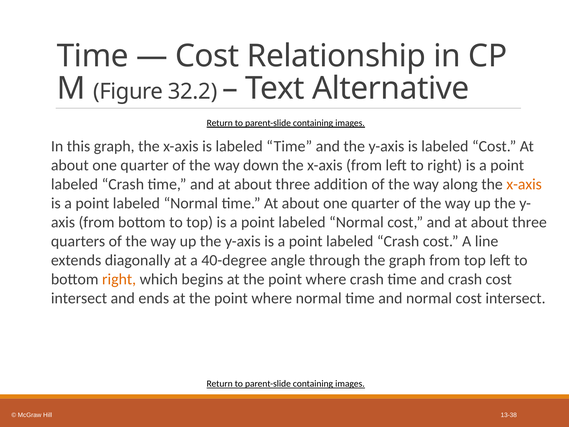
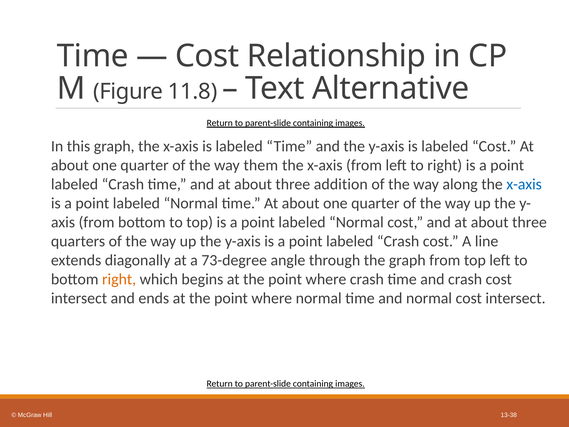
32.2: 32.2 -> 11.8
down: down -> them
x-axis at (524, 184) colour: orange -> blue
40-degree: 40-degree -> 73-degree
